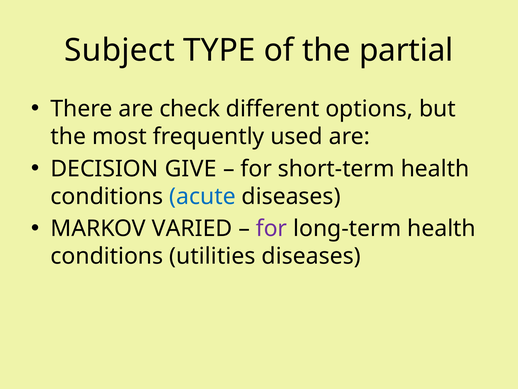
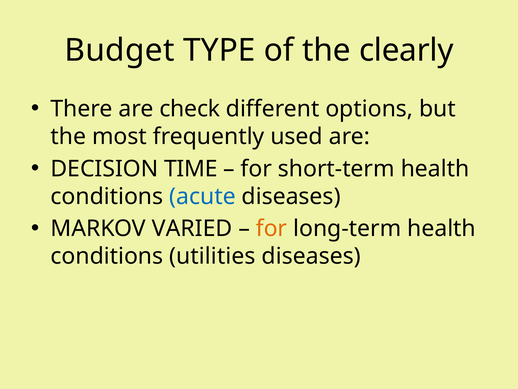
Subject: Subject -> Budget
partial: partial -> clearly
GIVE: GIVE -> TIME
for at (272, 228) colour: purple -> orange
